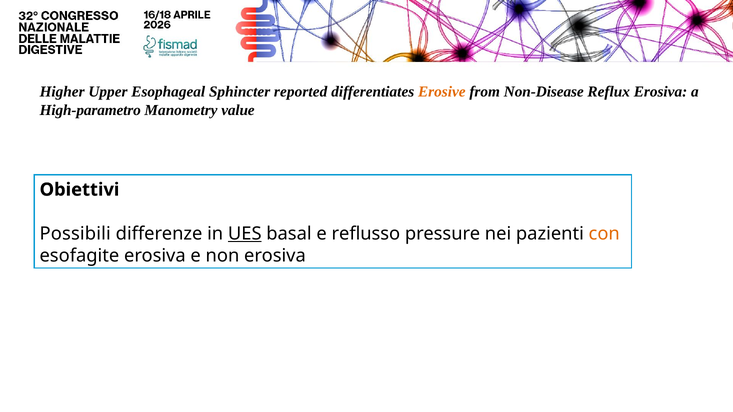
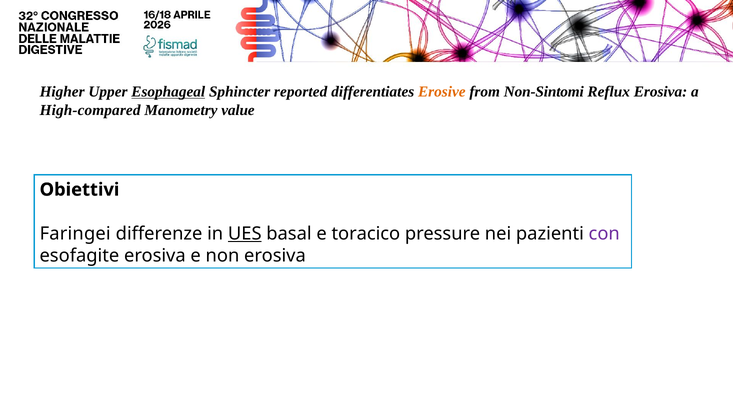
Esophageal underline: none -> present
Non-Disease: Non-Disease -> Non-Sintomi
High-parametro: High-parametro -> High-compared
Possibili: Possibili -> Faringei
reflusso: reflusso -> toracico
con colour: orange -> purple
